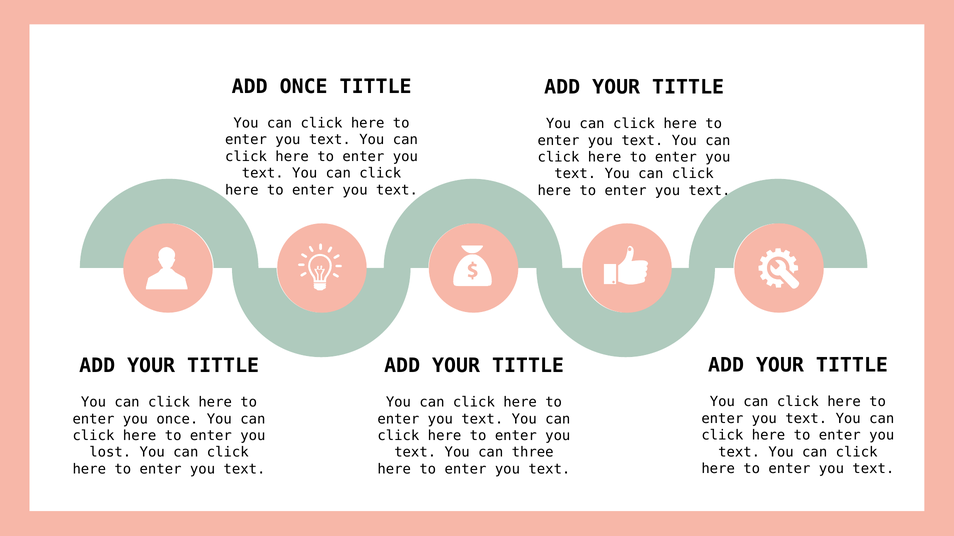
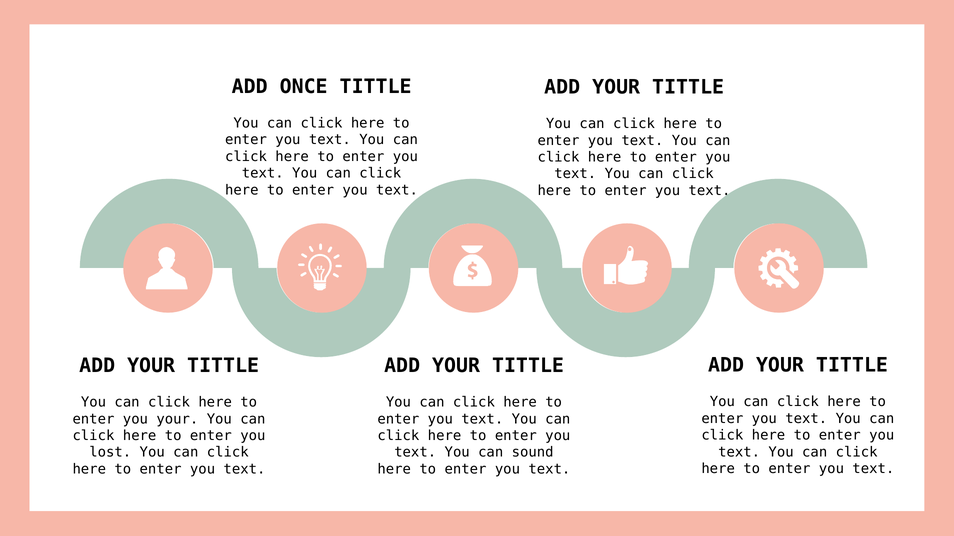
you once: once -> your
three: three -> sound
